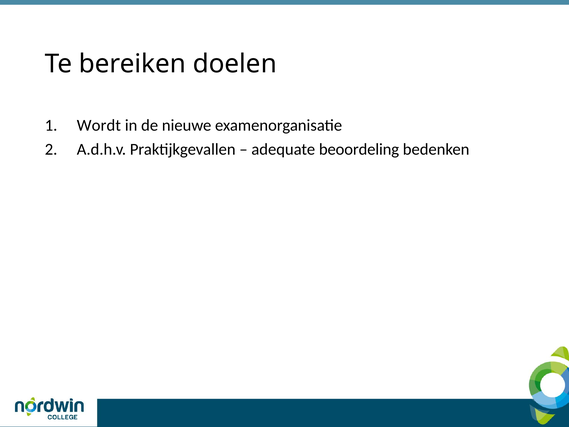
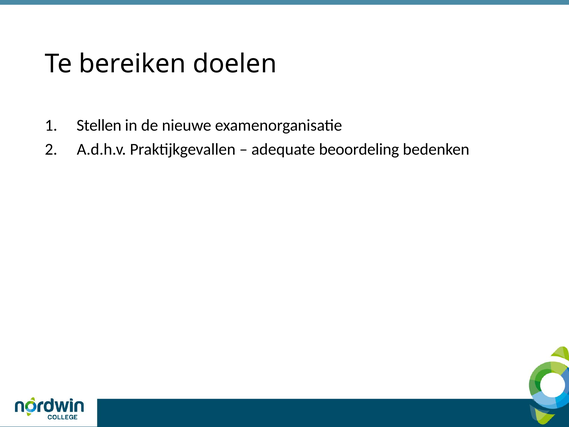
Wordt: Wordt -> Stellen
